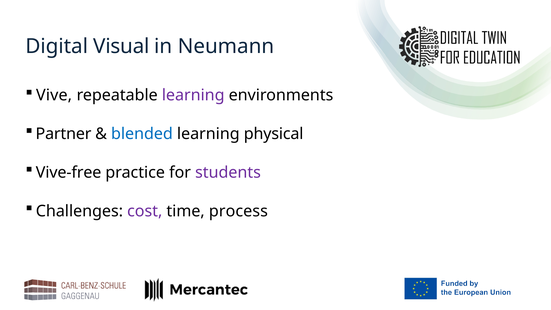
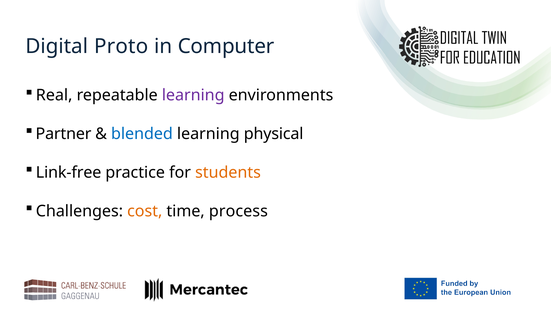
Visual: Visual -> Proto
Neumann: Neumann -> Computer
Vive: Vive -> Real
Vive-free: Vive-free -> Link-free
students colour: purple -> orange
cost colour: purple -> orange
